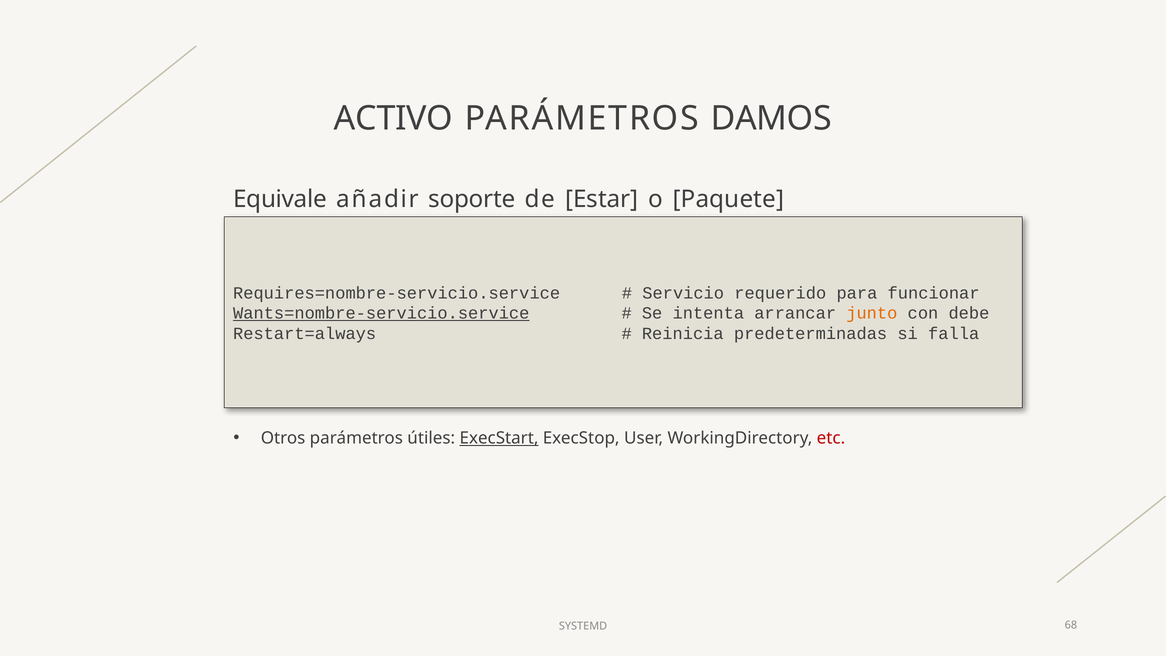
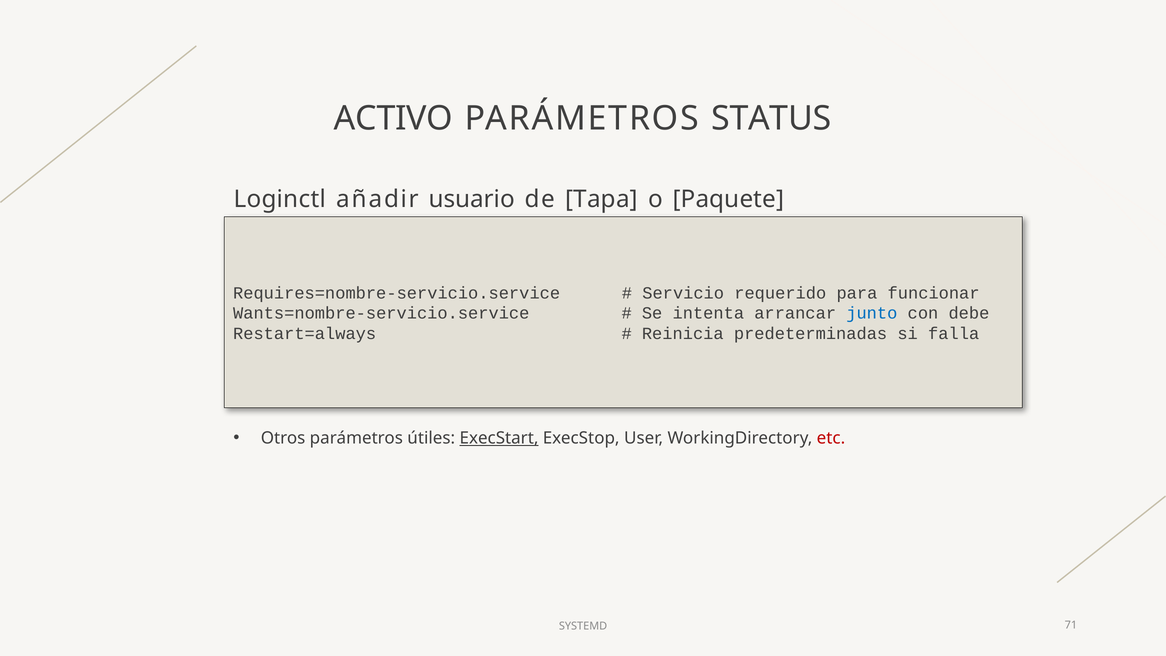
DAMOS: DAMOS -> STATUS
Equivale: Equivale -> Loginctl
soporte: soporte -> usuario
Estar: Estar -> Tapa
Wants=nombre-servicio.service underline: present -> none
junto colour: orange -> blue
68: 68 -> 71
